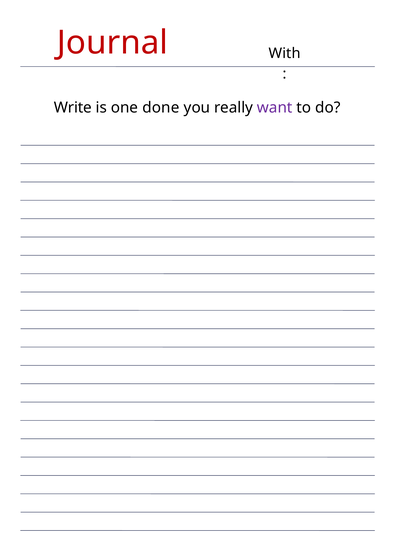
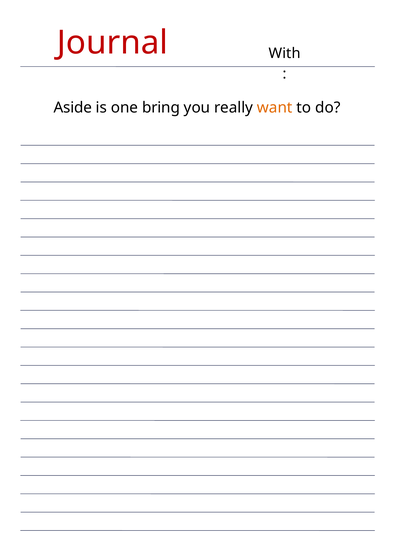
Write: Write -> Aside
done: done -> bring
want colour: purple -> orange
